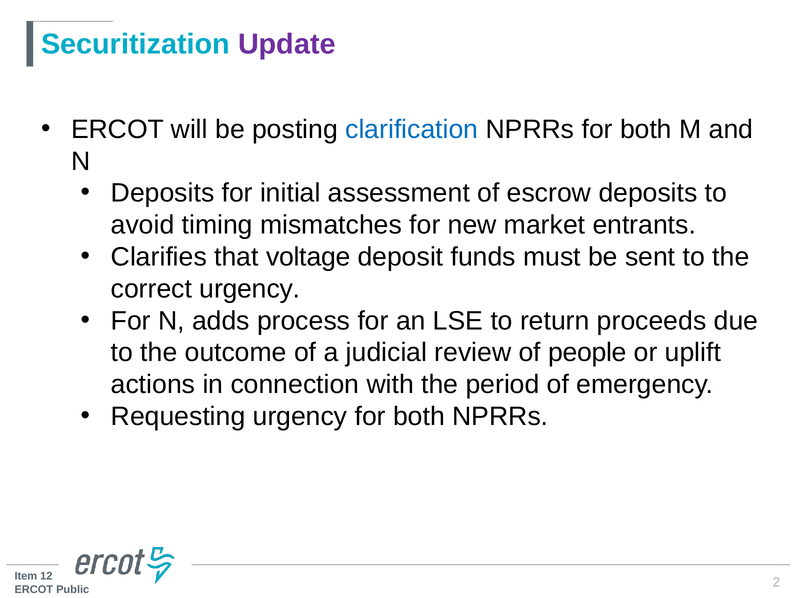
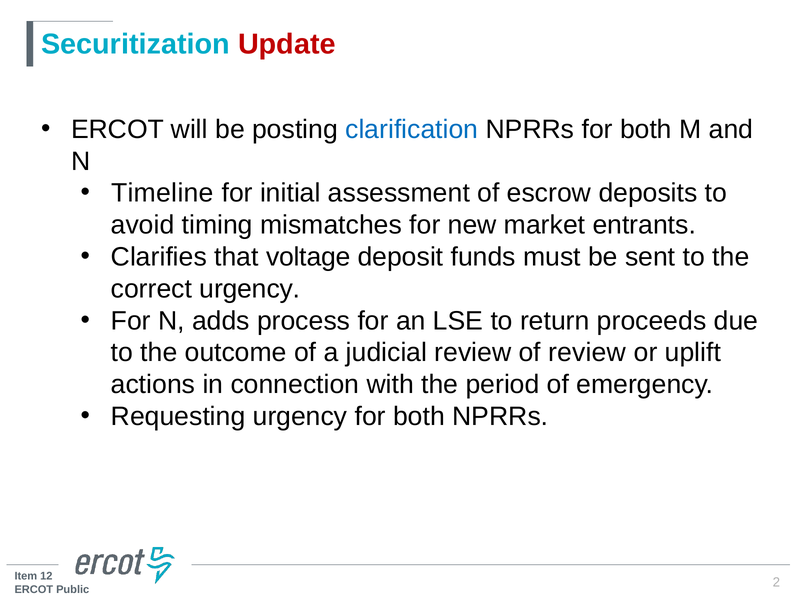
Update colour: purple -> red
Deposits at (163, 193): Deposits -> Timeline
of people: people -> review
